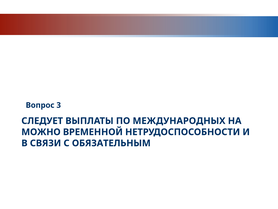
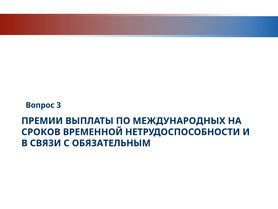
СЛЕДУЕТ: СЛЕДУЕТ -> ПРЕМИИ
МОЖНО: МОЖНО -> СРОКОВ
